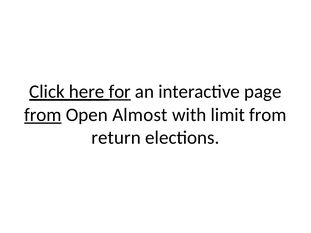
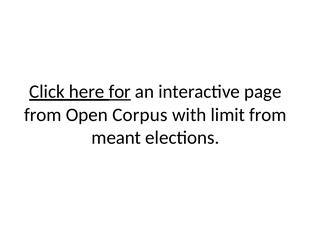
from at (43, 115) underline: present -> none
Almost: Almost -> Corpus
return: return -> meant
